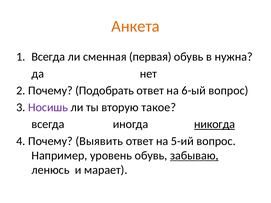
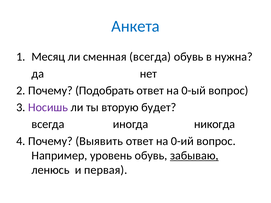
Анкета colour: orange -> blue
Всегда at (48, 57): Всегда -> Месяц
сменная первая: первая -> всегда
6-ый: 6-ый -> 0-ый
такое: такое -> будет
никогда underline: present -> none
5-ий: 5-ий -> 0-ий
марает: марает -> первая
